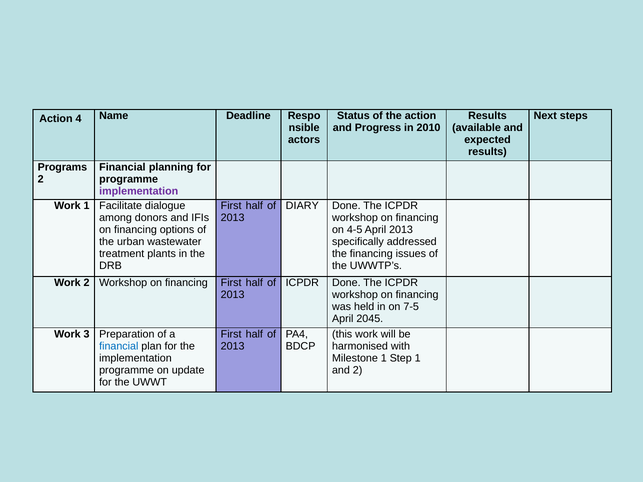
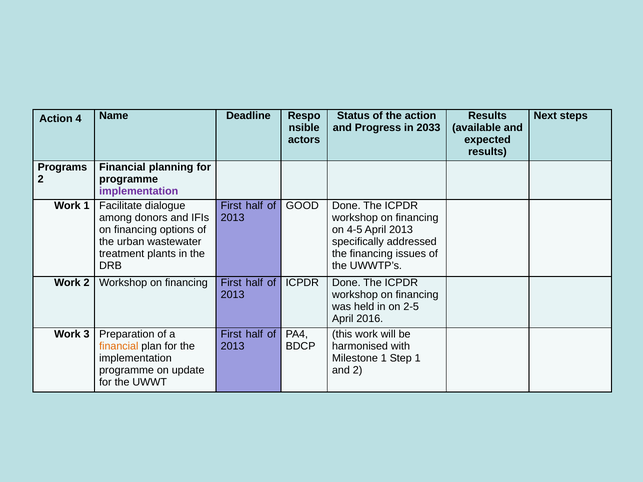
2010: 2010 -> 2033
DIARY: DIARY -> GOOD
7-5: 7-5 -> 2-5
2045: 2045 -> 2016
financial at (119, 346) colour: blue -> orange
